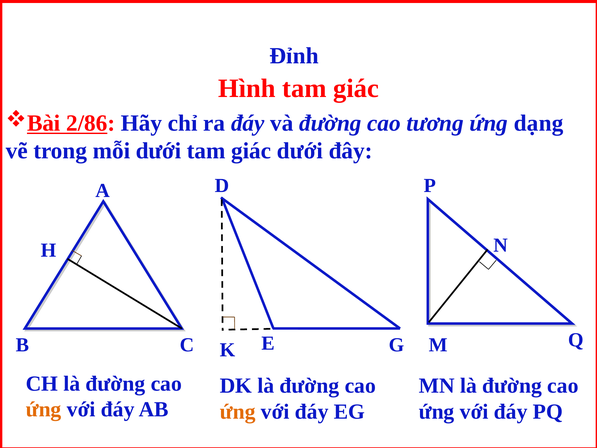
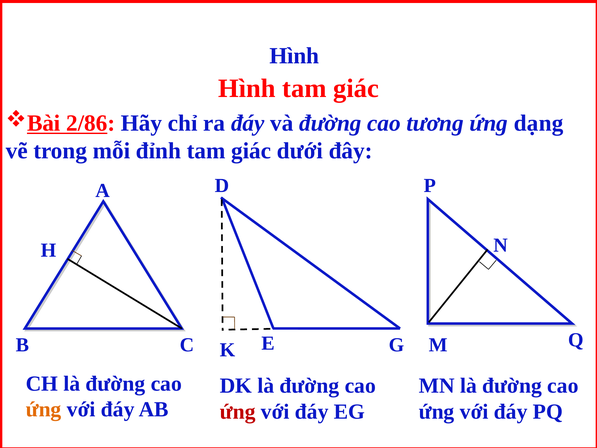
Đỉnh at (294, 56): Đỉnh -> Hình
mỗi dưới: dưới -> đỉnh
ứng at (238, 411) colour: orange -> red
